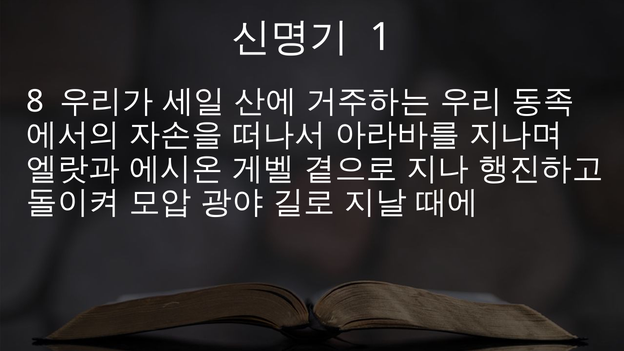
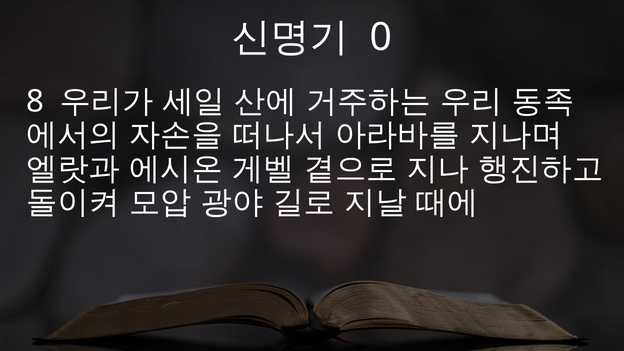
1: 1 -> 0
